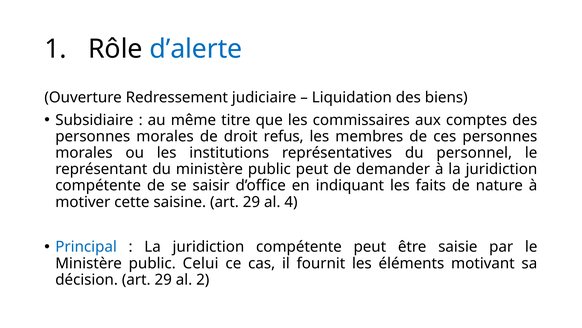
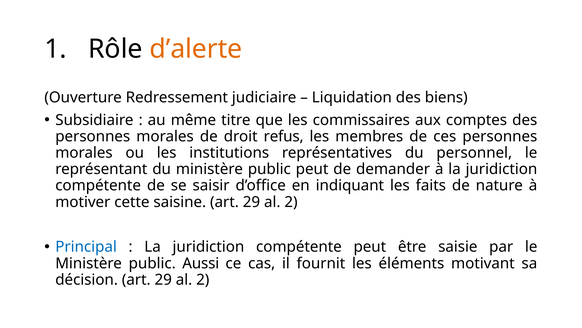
d’alerte colour: blue -> orange
4 at (291, 202): 4 -> 2
Celui: Celui -> Aussi
